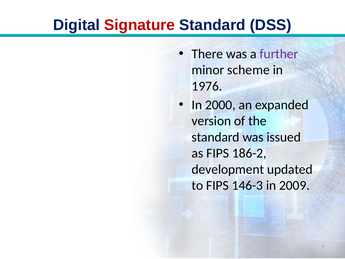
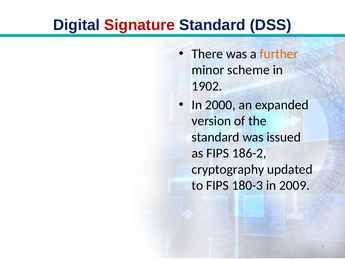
further colour: purple -> orange
1976: 1976 -> 1902
development: development -> cryptography
146-3: 146-3 -> 180-3
